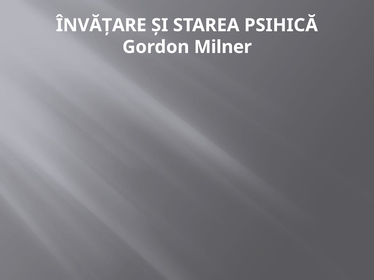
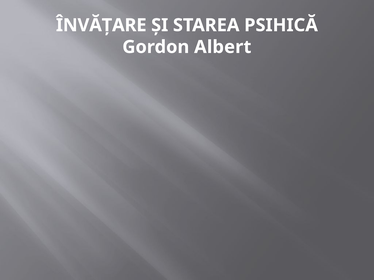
Milner: Milner -> Albert
